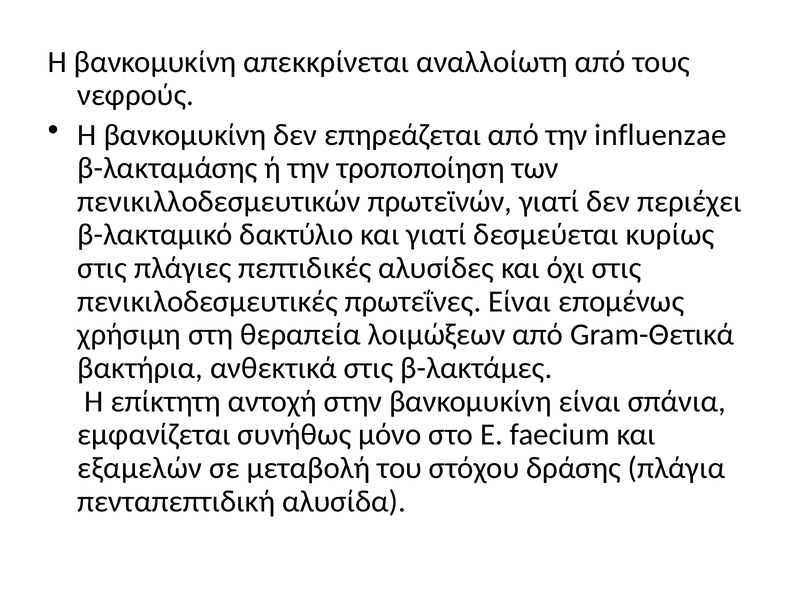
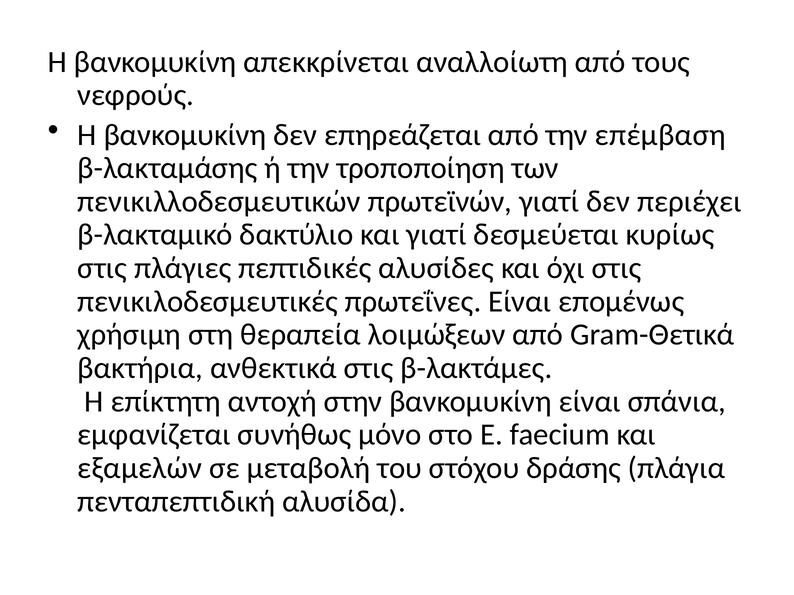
influenzae: influenzae -> επέμβαση
